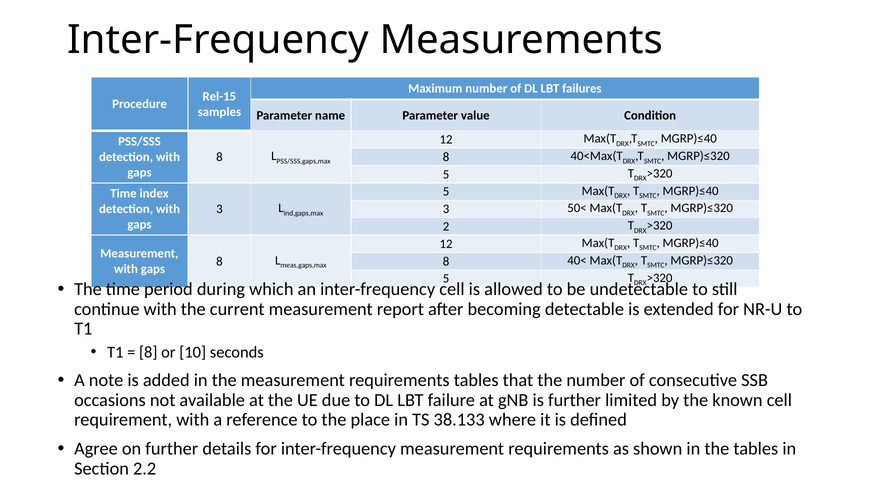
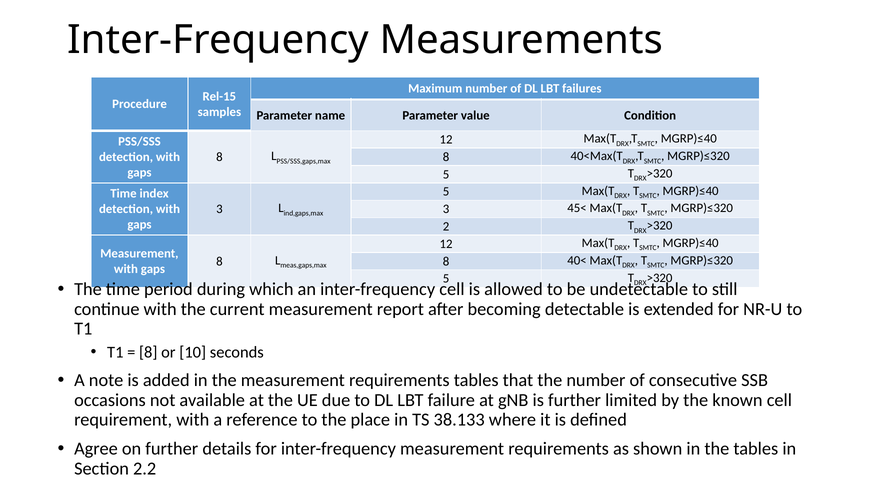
50<: 50< -> 45<
